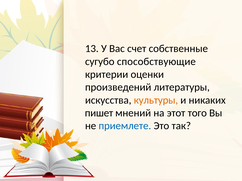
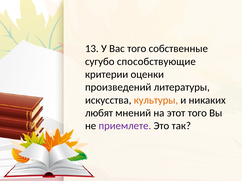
Вас счет: счет -> того
пишет: пишет -> любят
приемлете colour: blue -> purple
